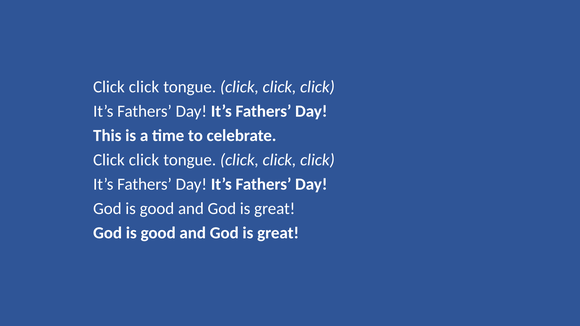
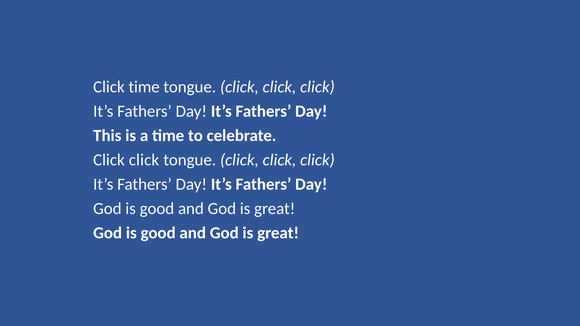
click at (144, 87): click -> time
